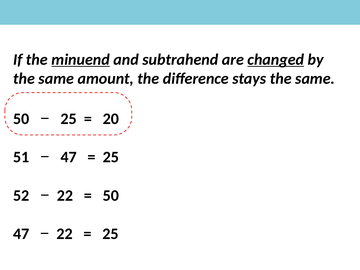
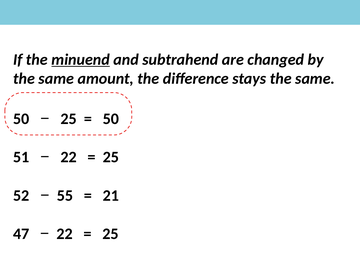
changed underline: present -> none
20 at (111, 119): 20 -> 50
47 at (69, 157): 47 -> 22
22 at (65, 196): 22 -> 55
50 at (111, 196): 50 -> 21
